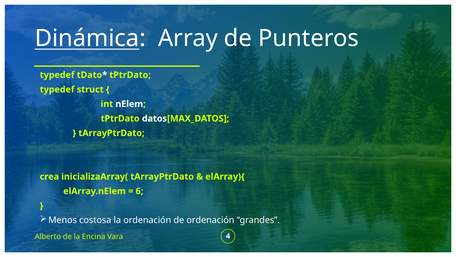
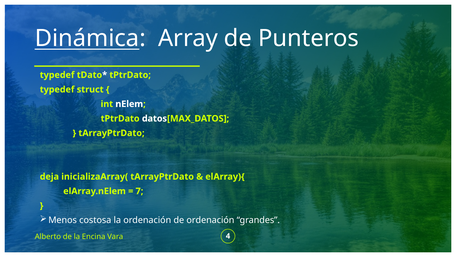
crea: crea -> deja
6: 6 -> 7
